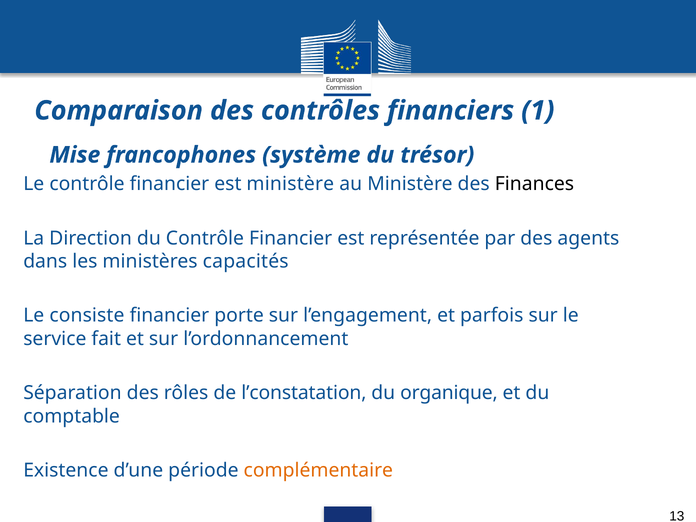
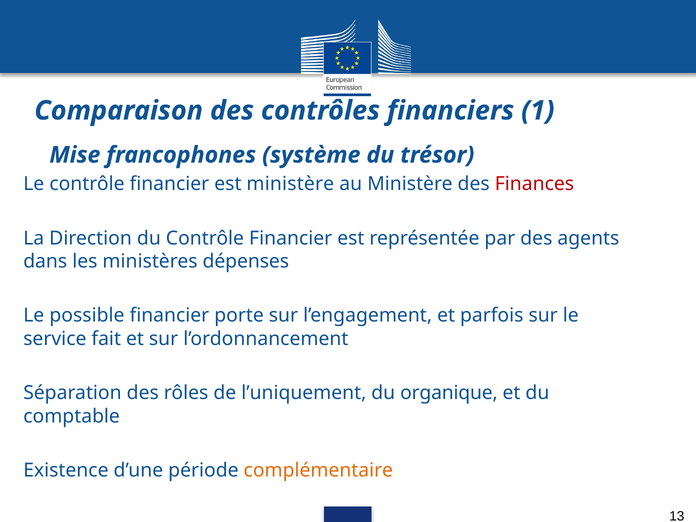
Finances colour: black -> red
capacités: capacités -> dépenses
consiste: consiste -> possible
l’constatation: l’constatation -> l’uniquement
